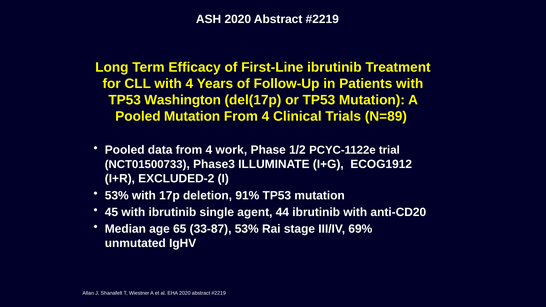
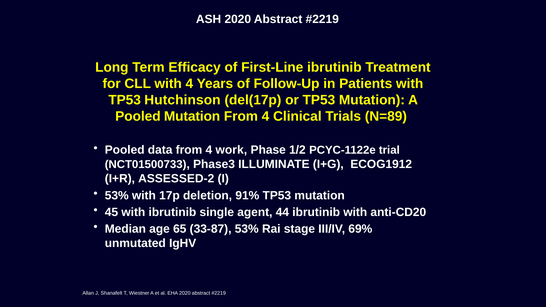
Washington: Washington -> Hutchinson
EXCLUDED-2: EXCLUDED-2 -> ASSESSED-2
